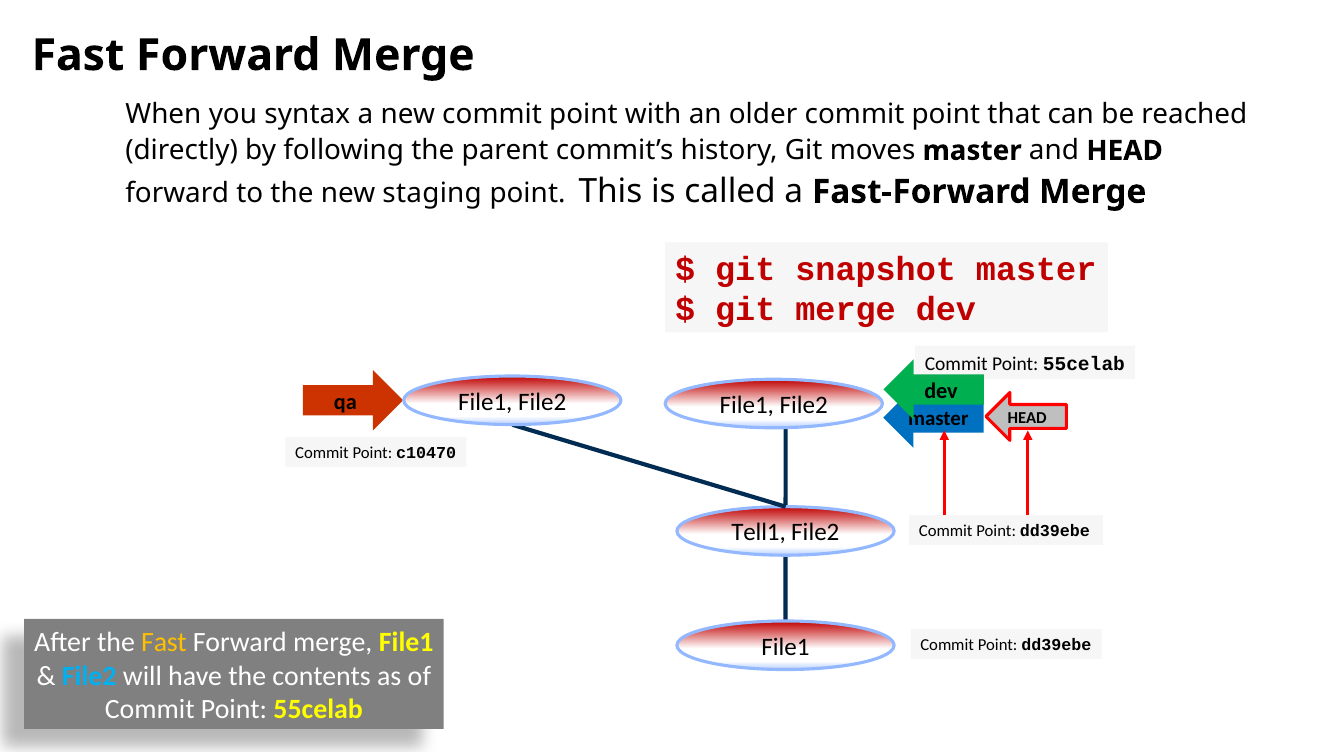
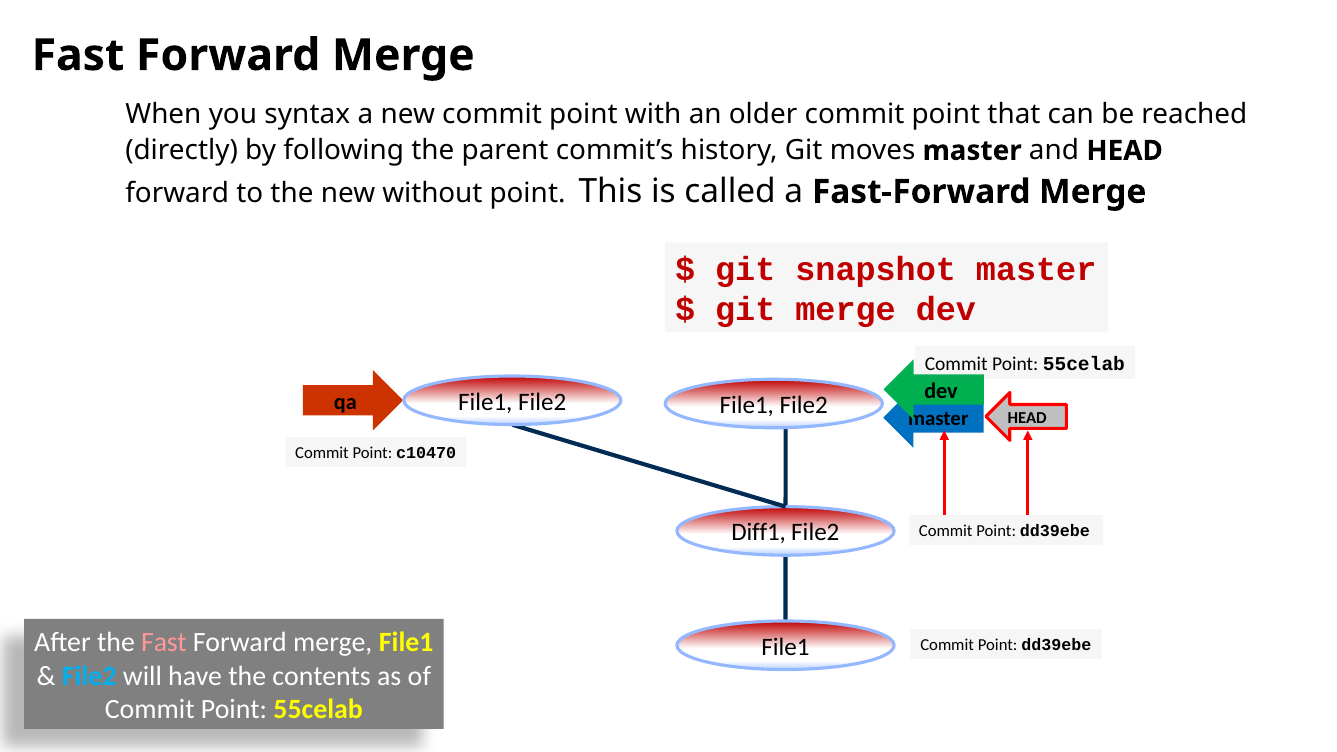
staging: staging -> without
Tell1: Tell1 -> Diff1
Fast at (164, 643) colour: yellow -> pink
